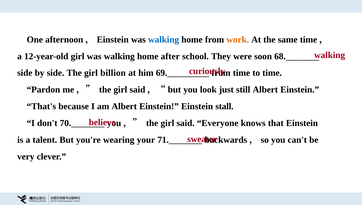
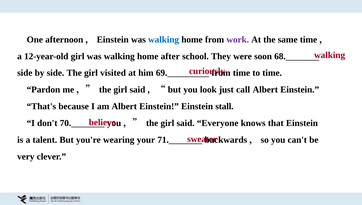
work colour: orange -> purple
billion: billion -> visited
still: still -> call
